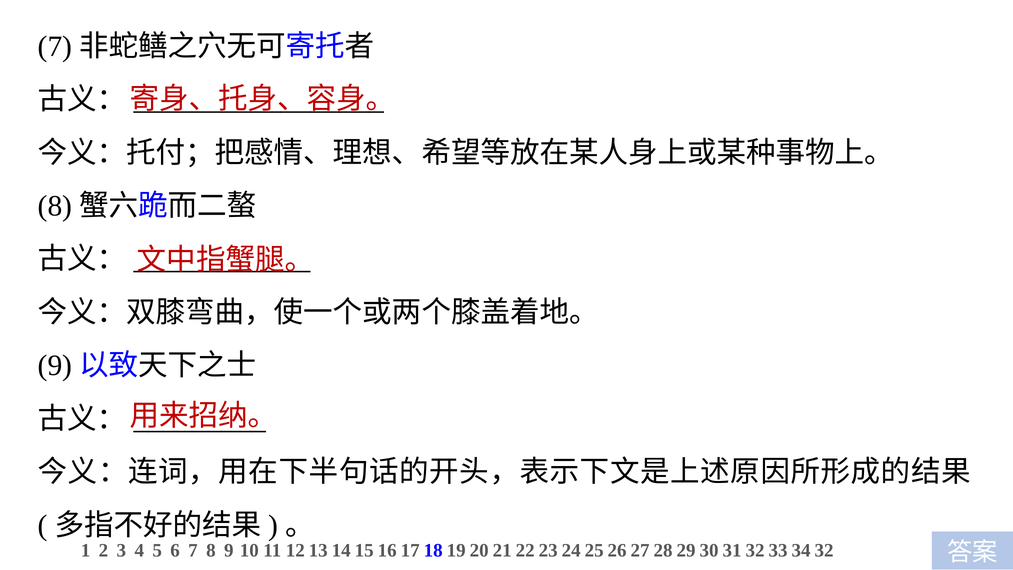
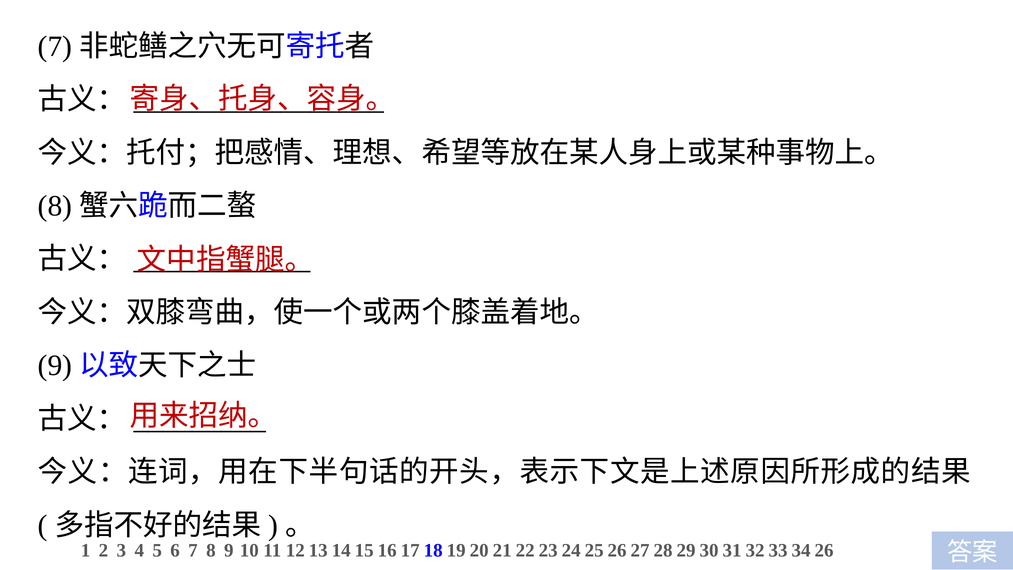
33 32: 32 -> 26
